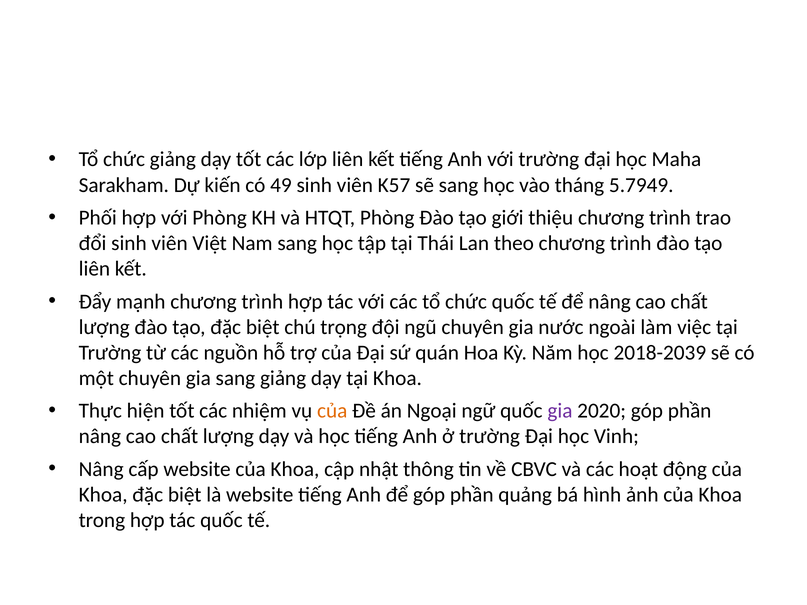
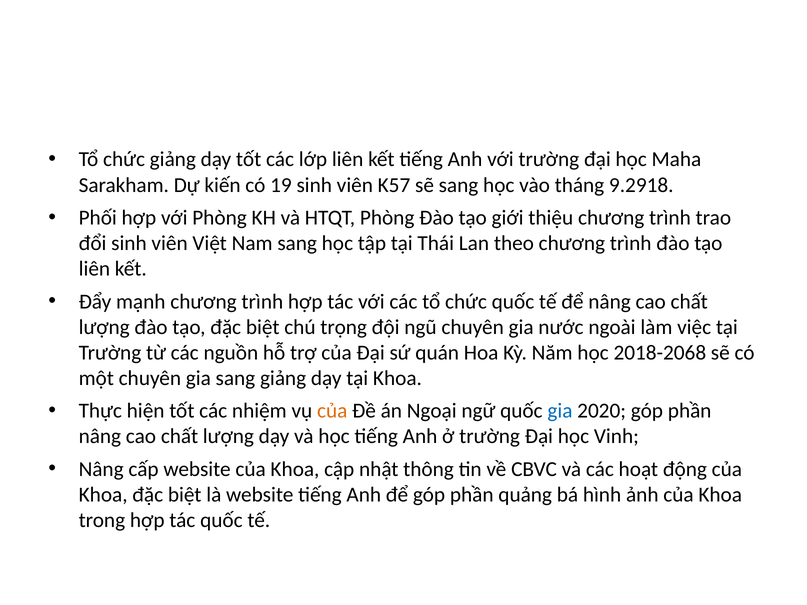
49: 49 -> 19
5.7949: 5.7949 -> 9.2918
2018-2039: 2018-2039 -> 2018-2068
gia at (560, 411) colour: purple -> blue
